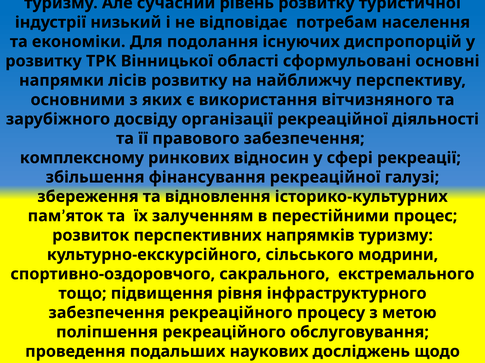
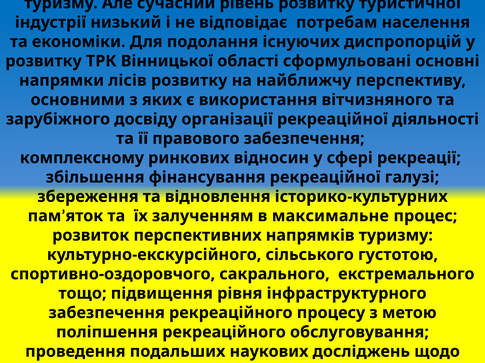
перестійними: перестійними -> максимальне
модрини: модрини -> густотою
